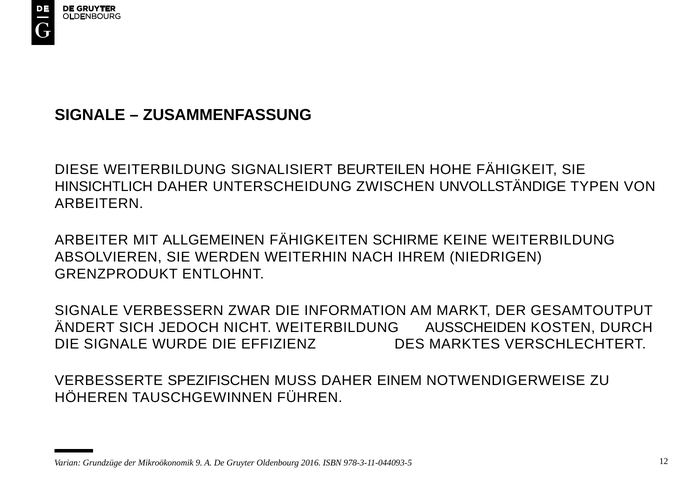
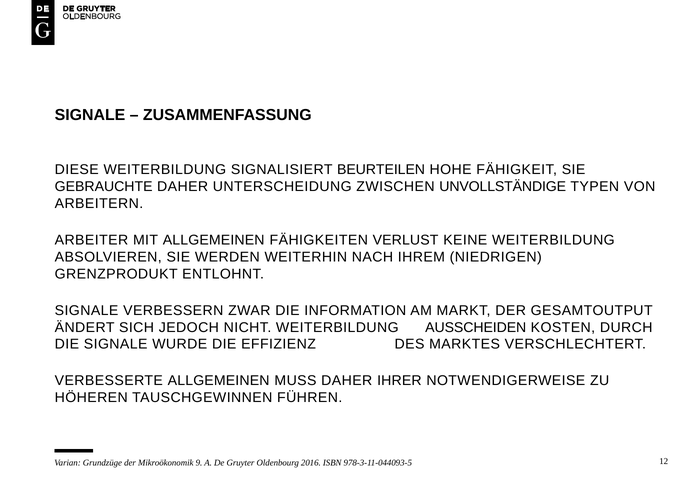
HINSICHTLICH: HINSICHTLICH -> GEBRAUCHTE
SCHIRME: SCHIRME -> VERLUST
VERBESSERTE SPEZIFISCHEN: SPEZIFISCHEN -> ALLGEMEINEN
EINEM: EINEM -> IHRER
